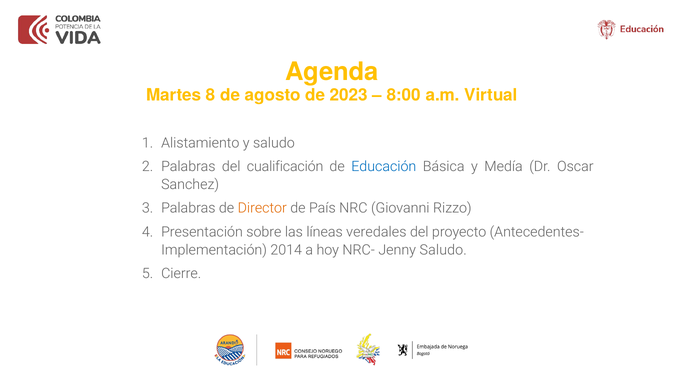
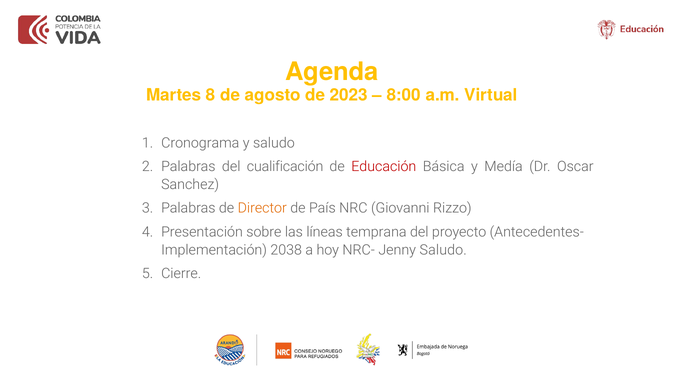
Alistamiento: Alistamiento -> Cronograma
Educación colour: blue -> red
veredales: veredales -> temprana
2014: 2014 -> 2038
